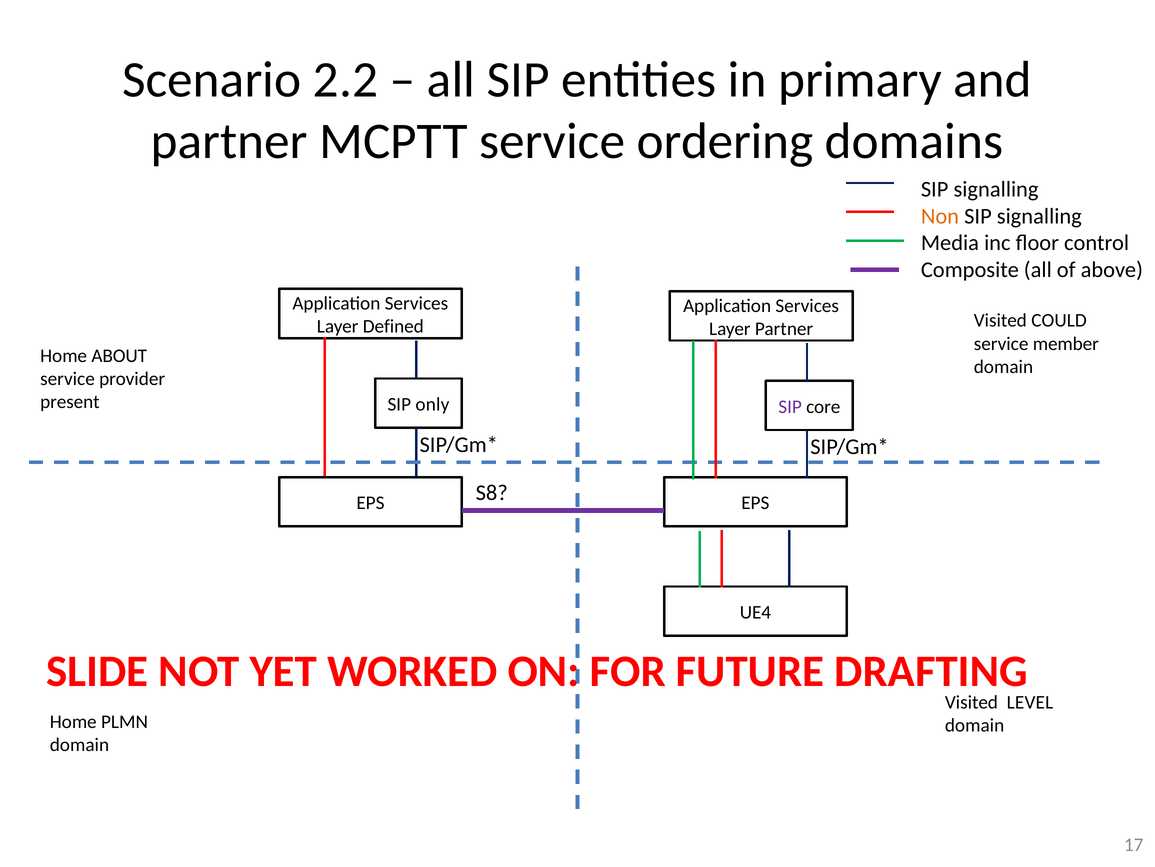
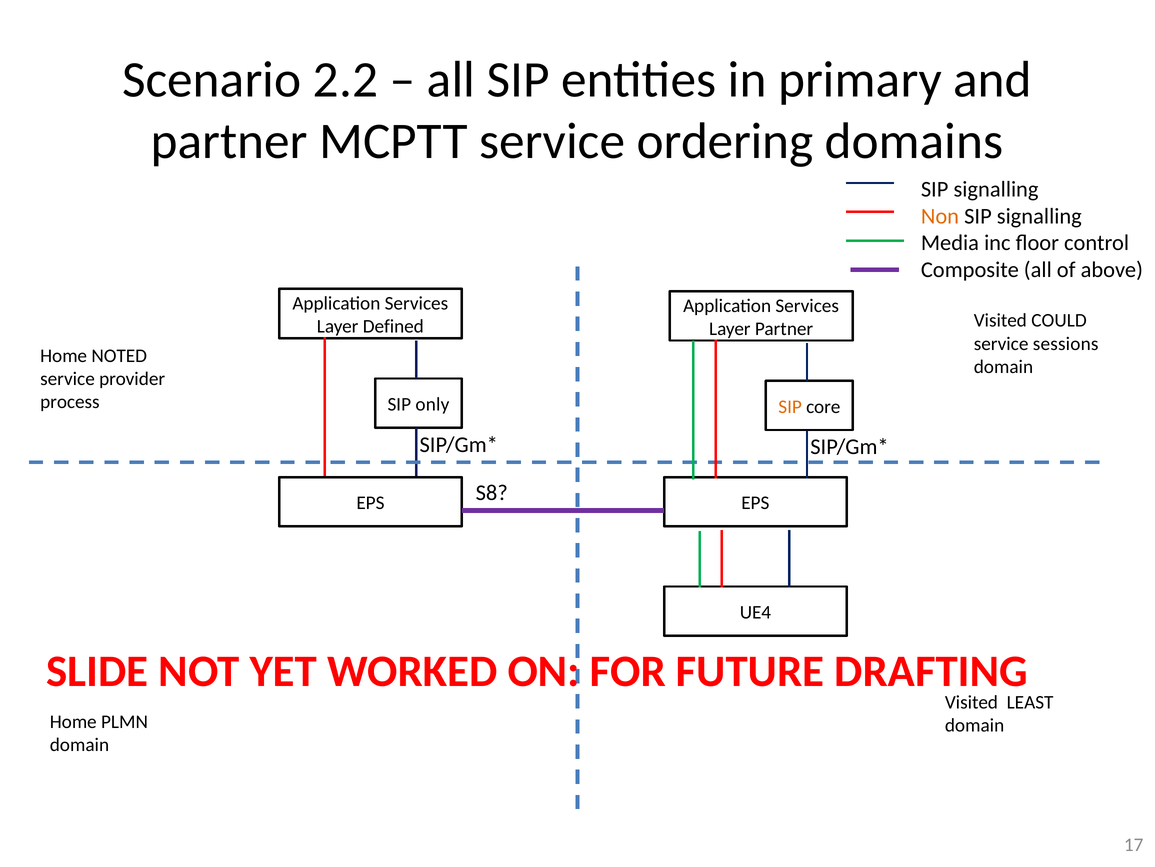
member: member -> sessions
ABOUT: ABOUT -> NOTED
present: present -> process
SIP at (790, 406) colour: purple -> orange
LEVEL: LEVEL -> LEAST
